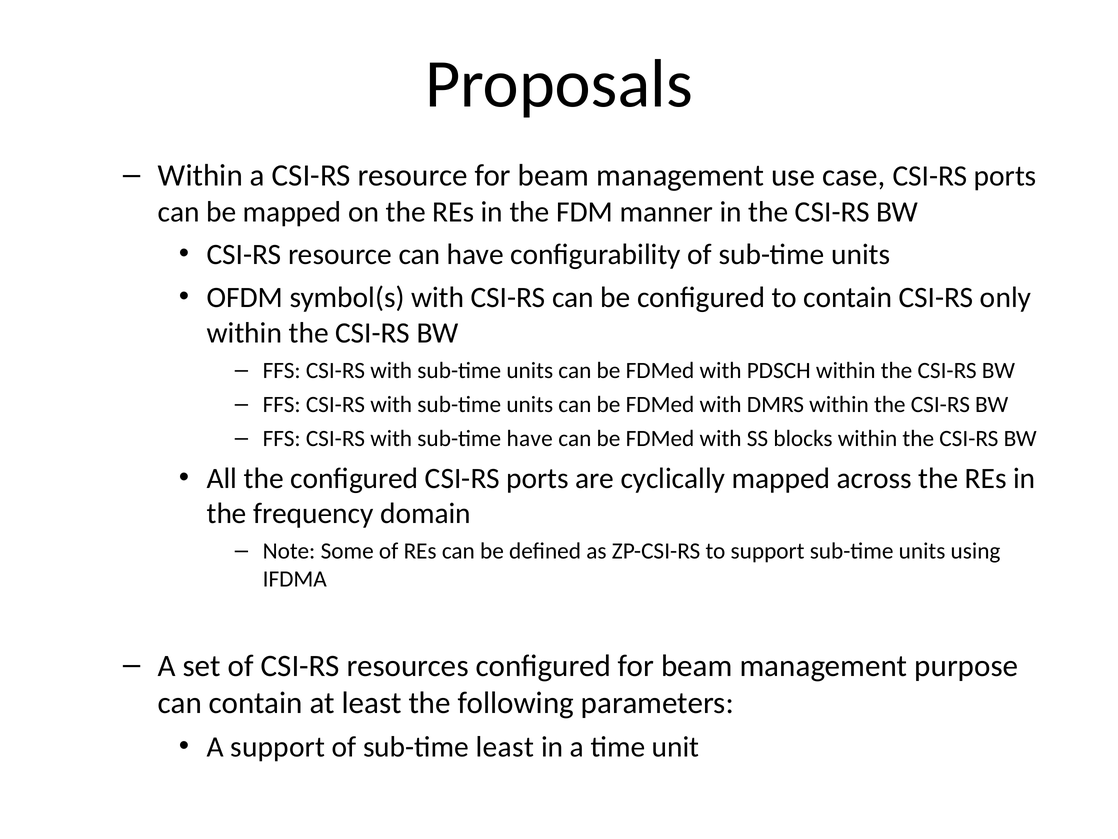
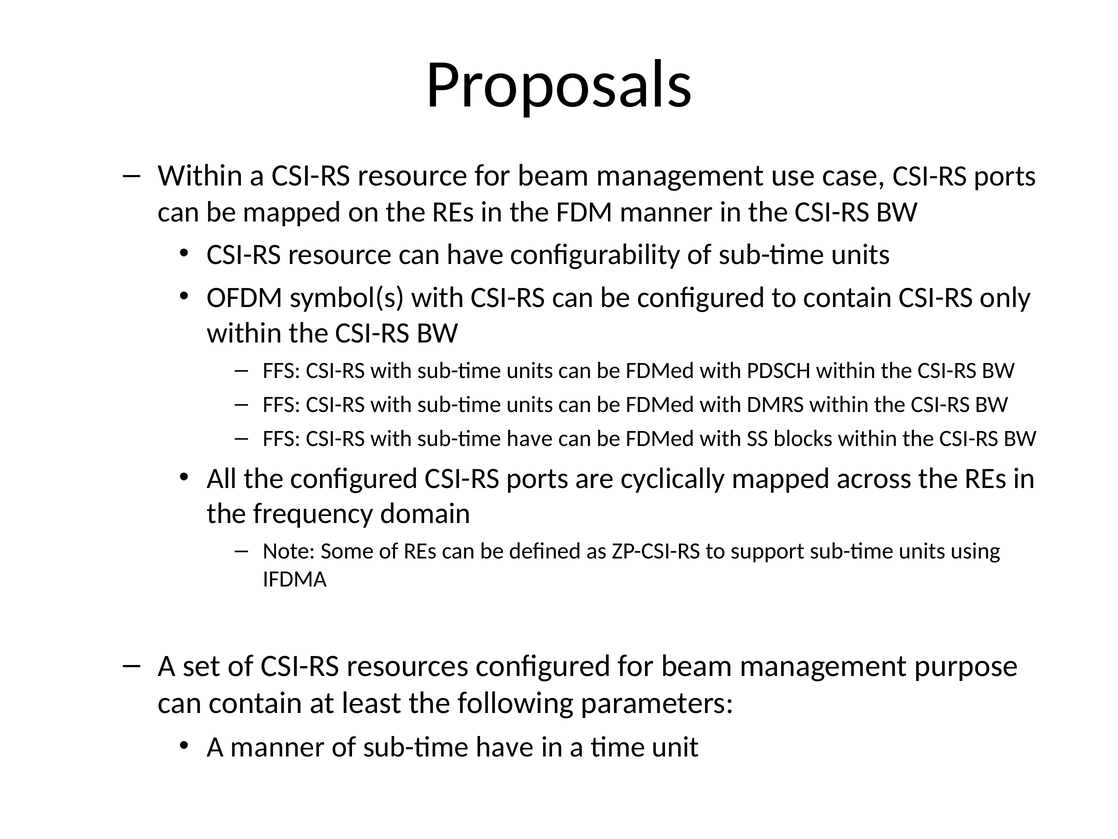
A support: support -> manner
of sub-time least: least -> have
